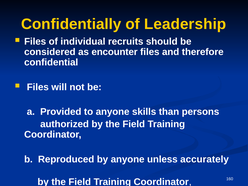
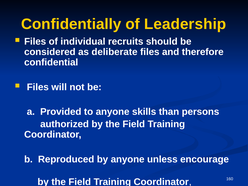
encounter: encounter -> deliberate
accurately: accurately -> encourage
